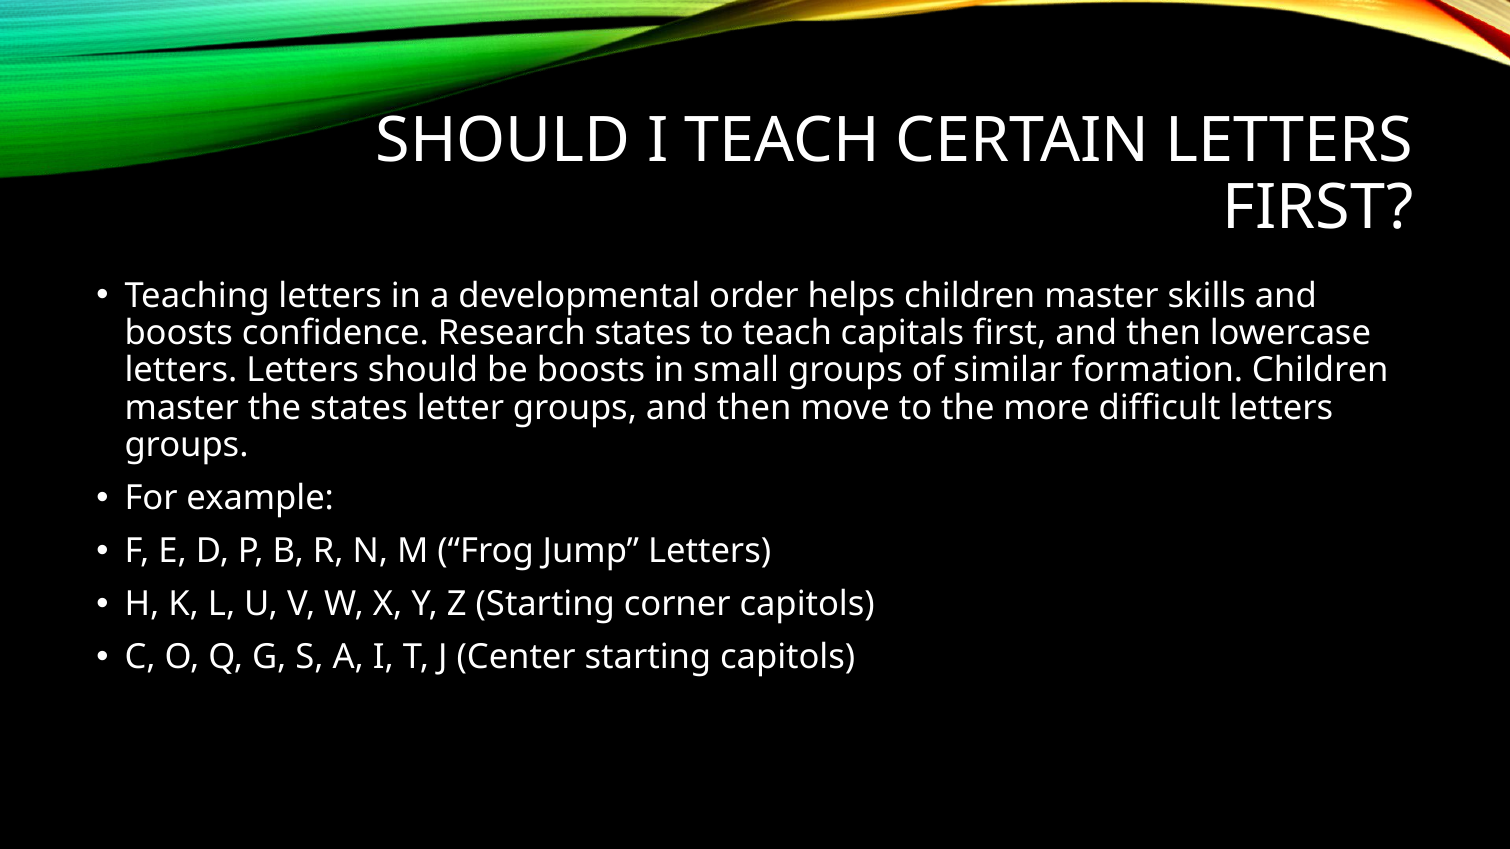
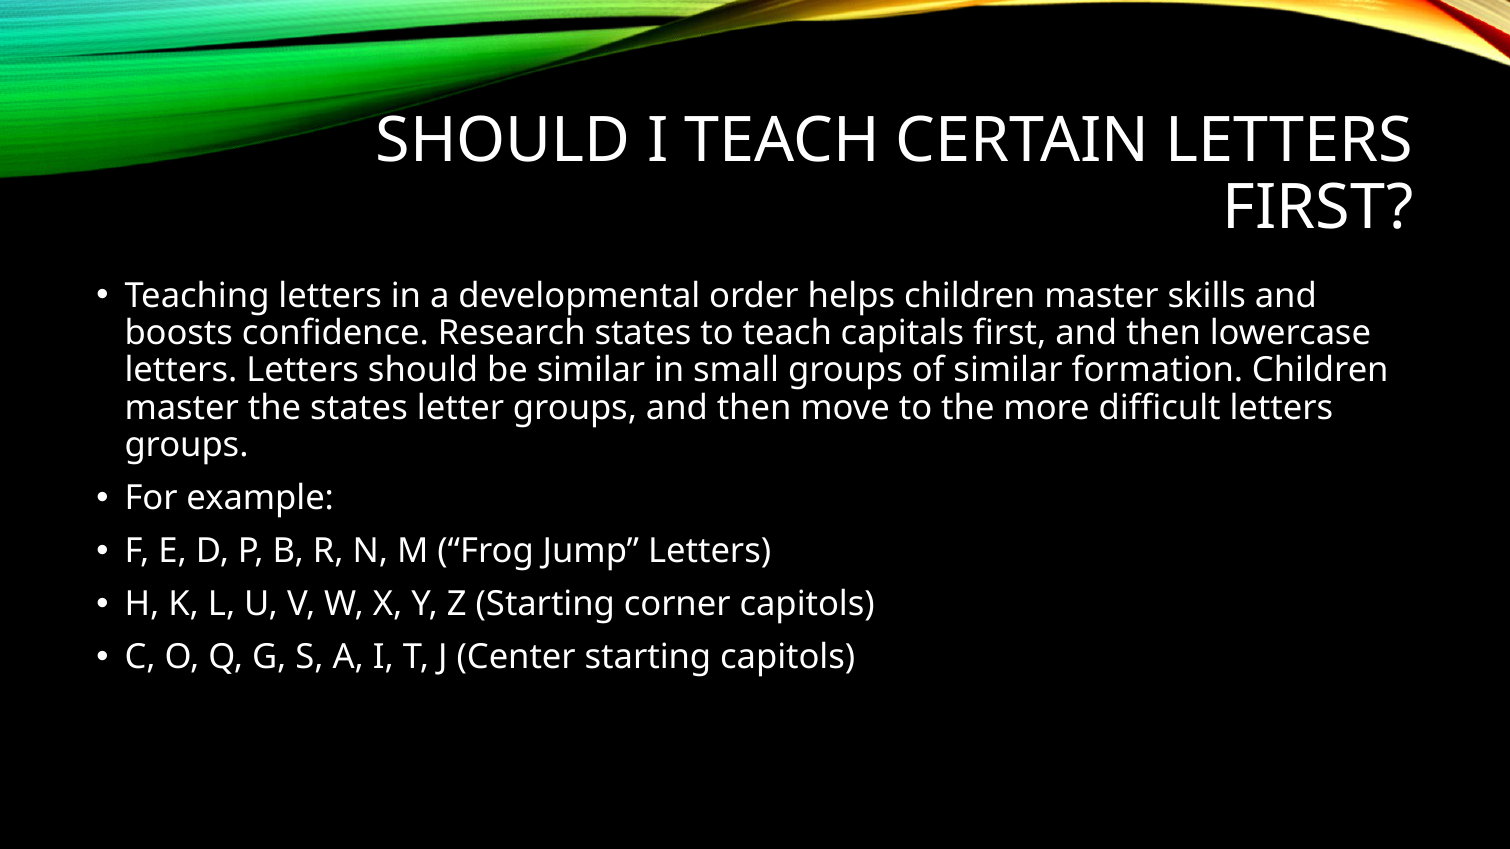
be boosts: boosts -> similar
